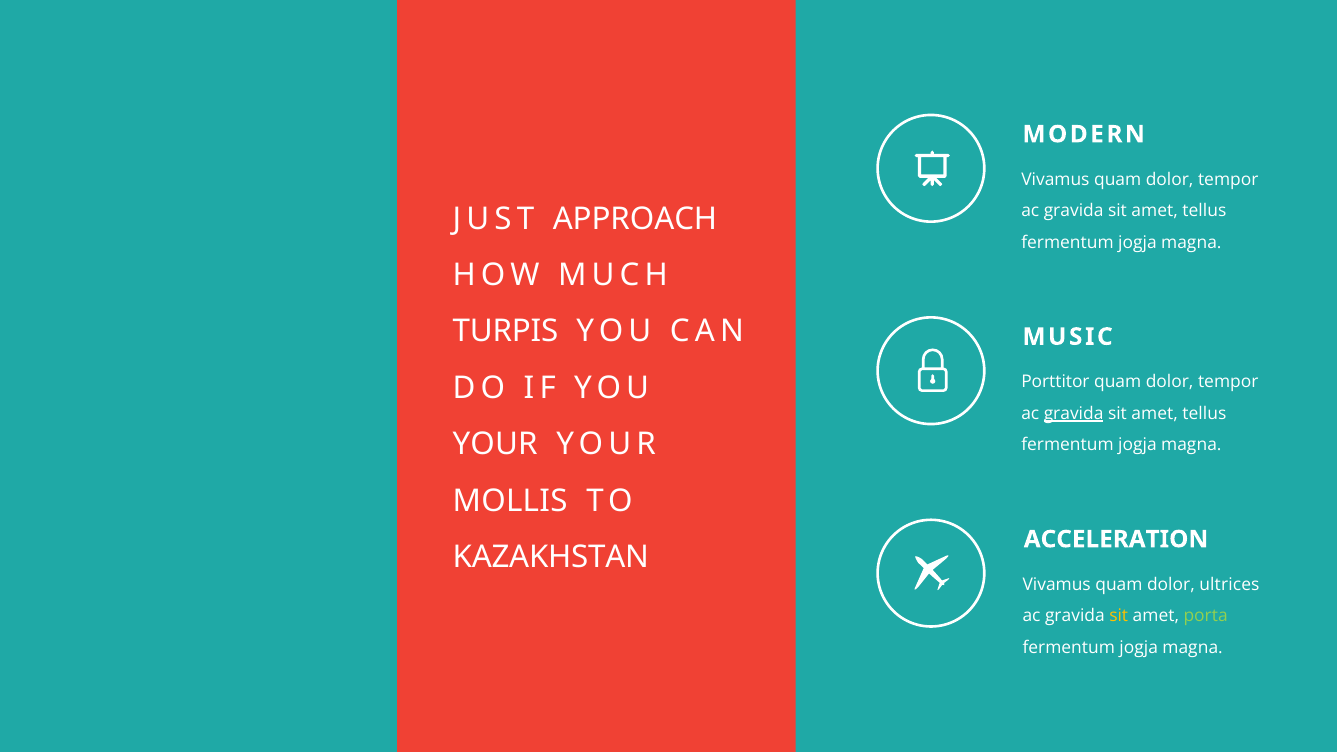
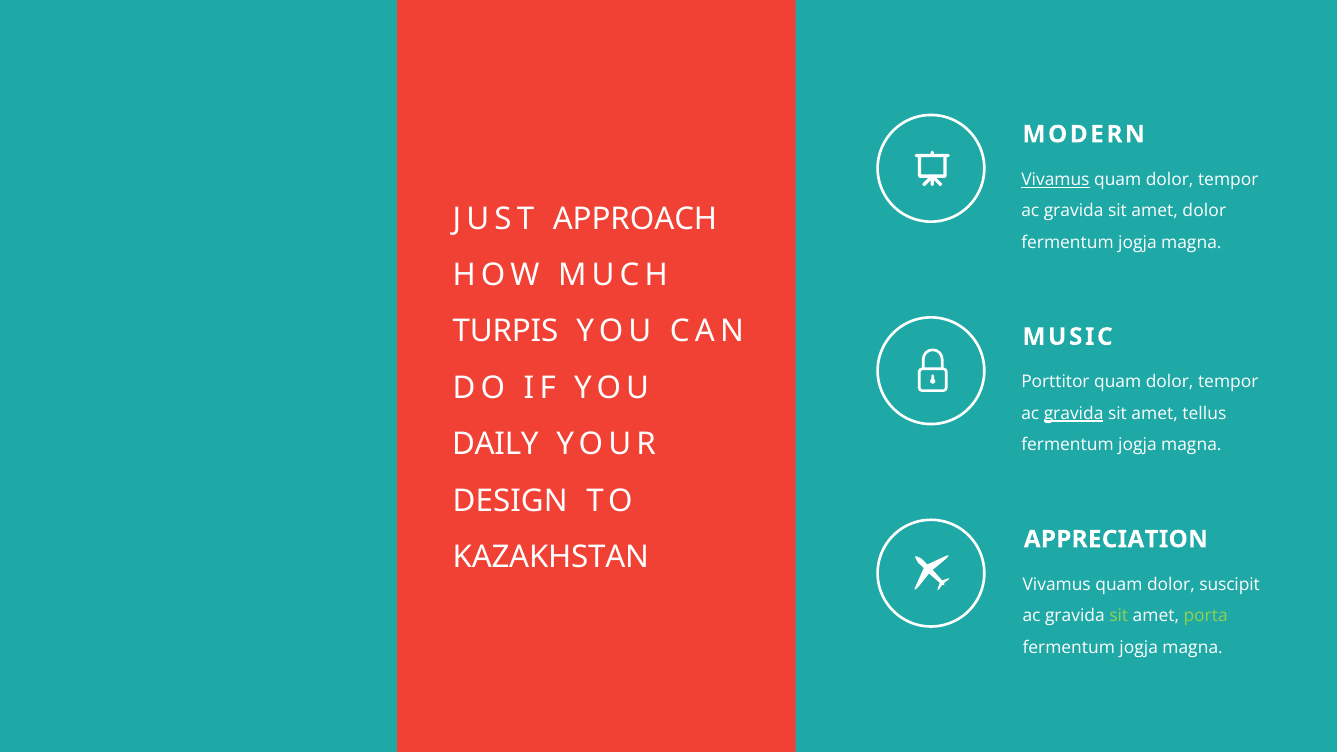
Vivamus at (1055, 180) underline: none -> present
tellus at (1204, 211): tellus -> dolor
YOUR at (495, 444): YOUR -> DAILY
MOLLIS: MOLLIS -> DESIGN
ACCELERATION: ACCELERATION -> APPRECIATION
ultrices: ultrices -> suscipit
sit at (1119, 616) colour: yellow -> light green
